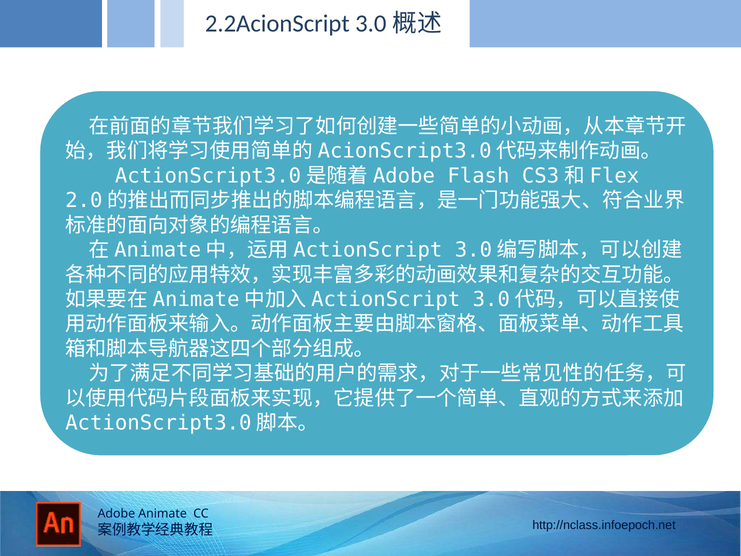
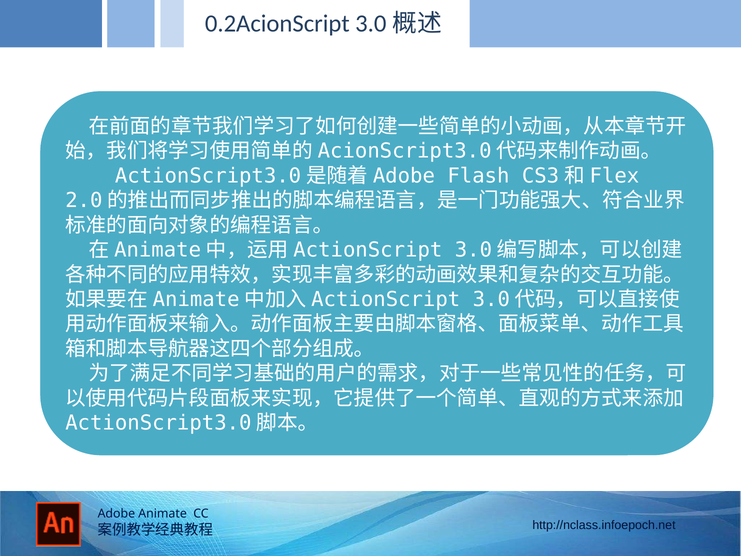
2.2AcionScript: 2.2AcionScript -> 0.2AcionScript
